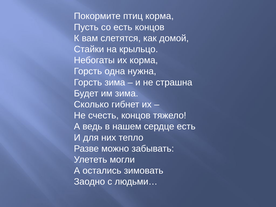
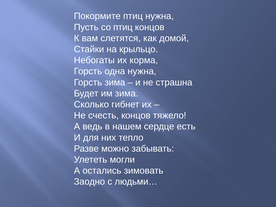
птиц корма: корма -> нужна
со есть: есть -> птиц
